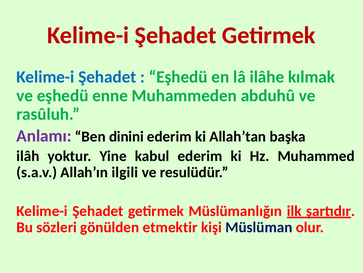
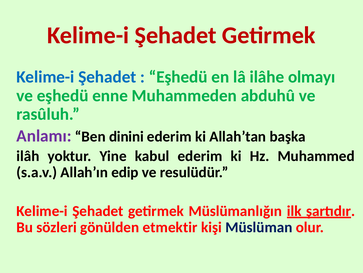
kılmak: kılmak -> olmayı
ilgili: ilgili -> edip
